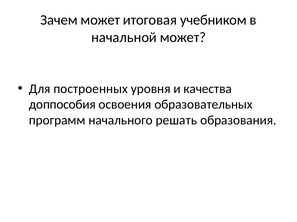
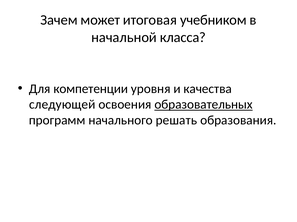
начальной может: может -> класса
построенных: построенных -> компетенции
доппособия: доппособия -> следующей
образовательных underline: none -> present
